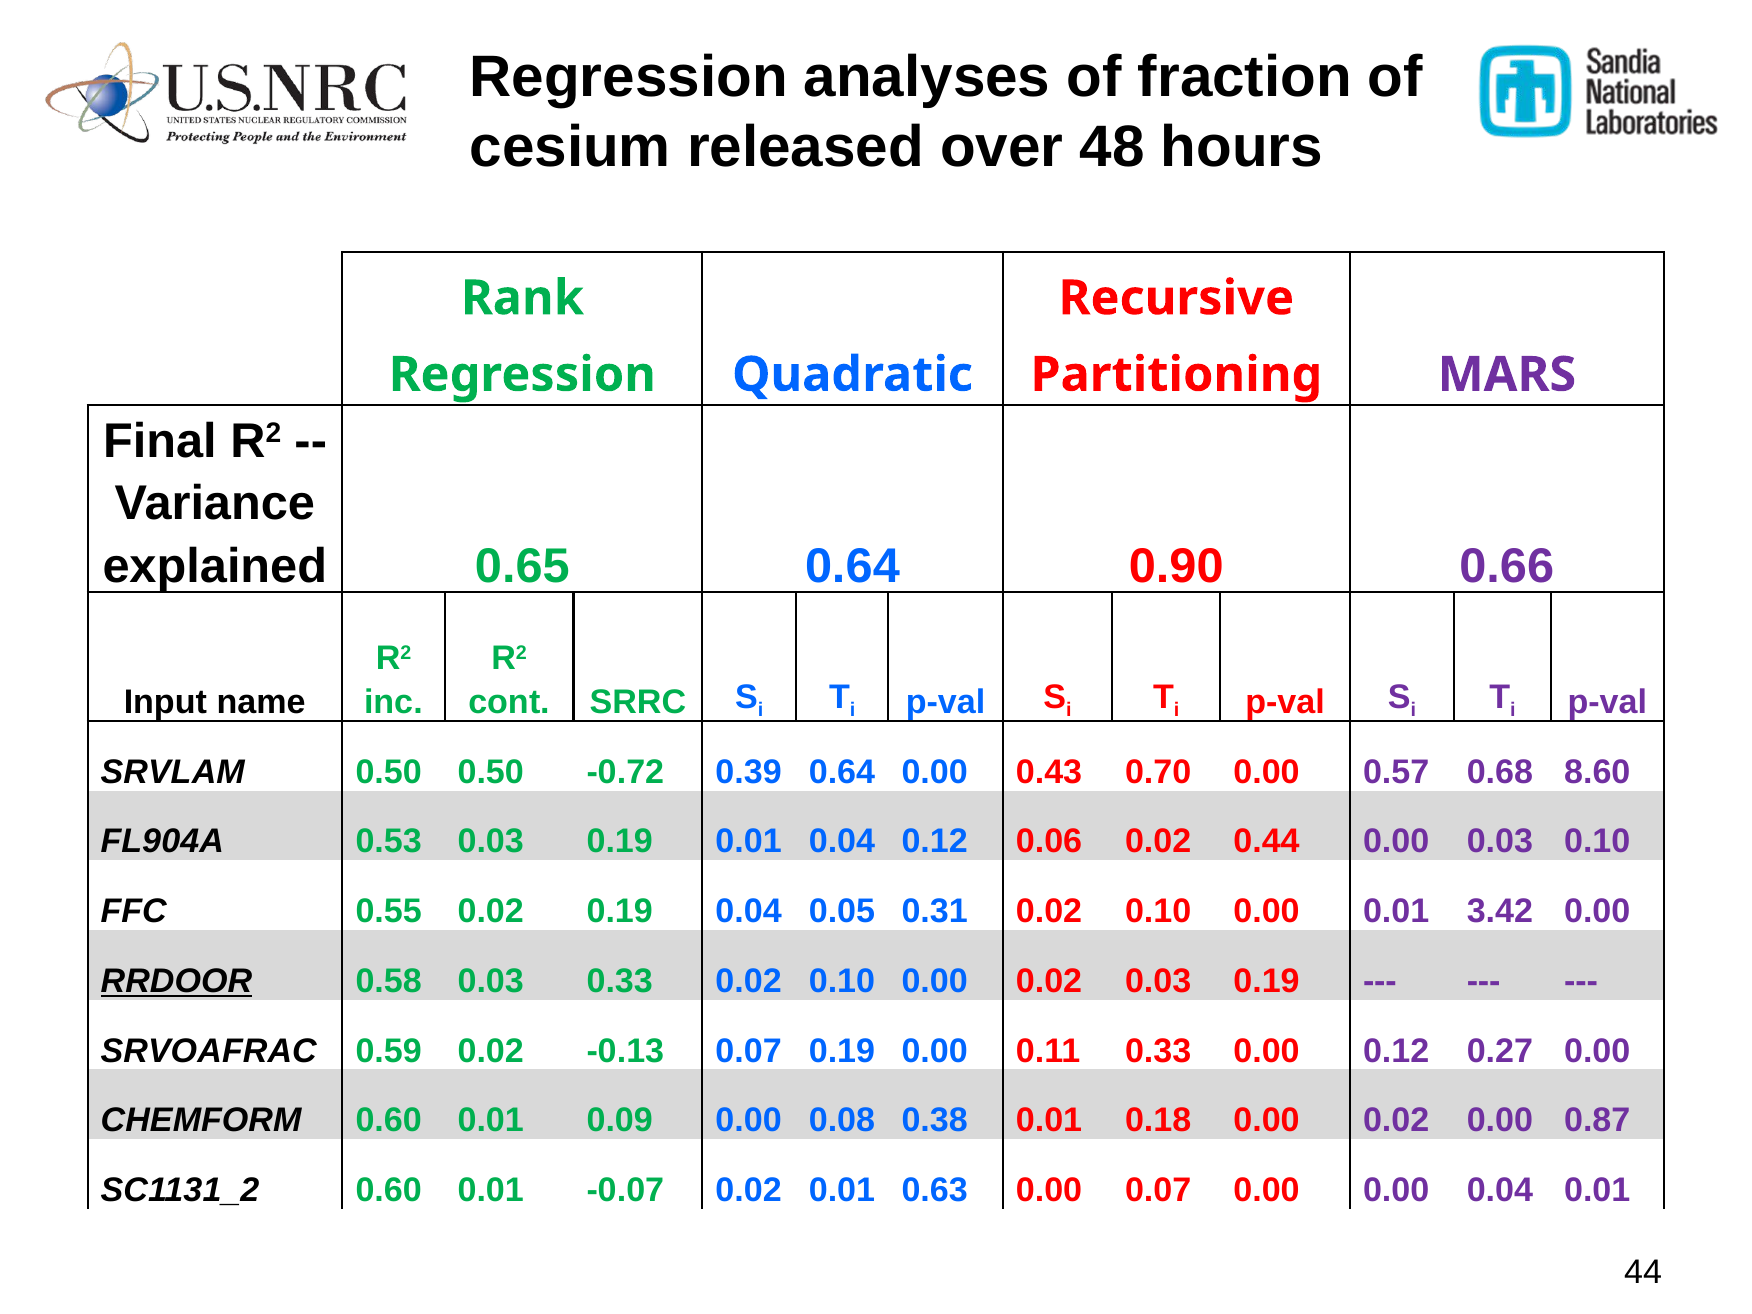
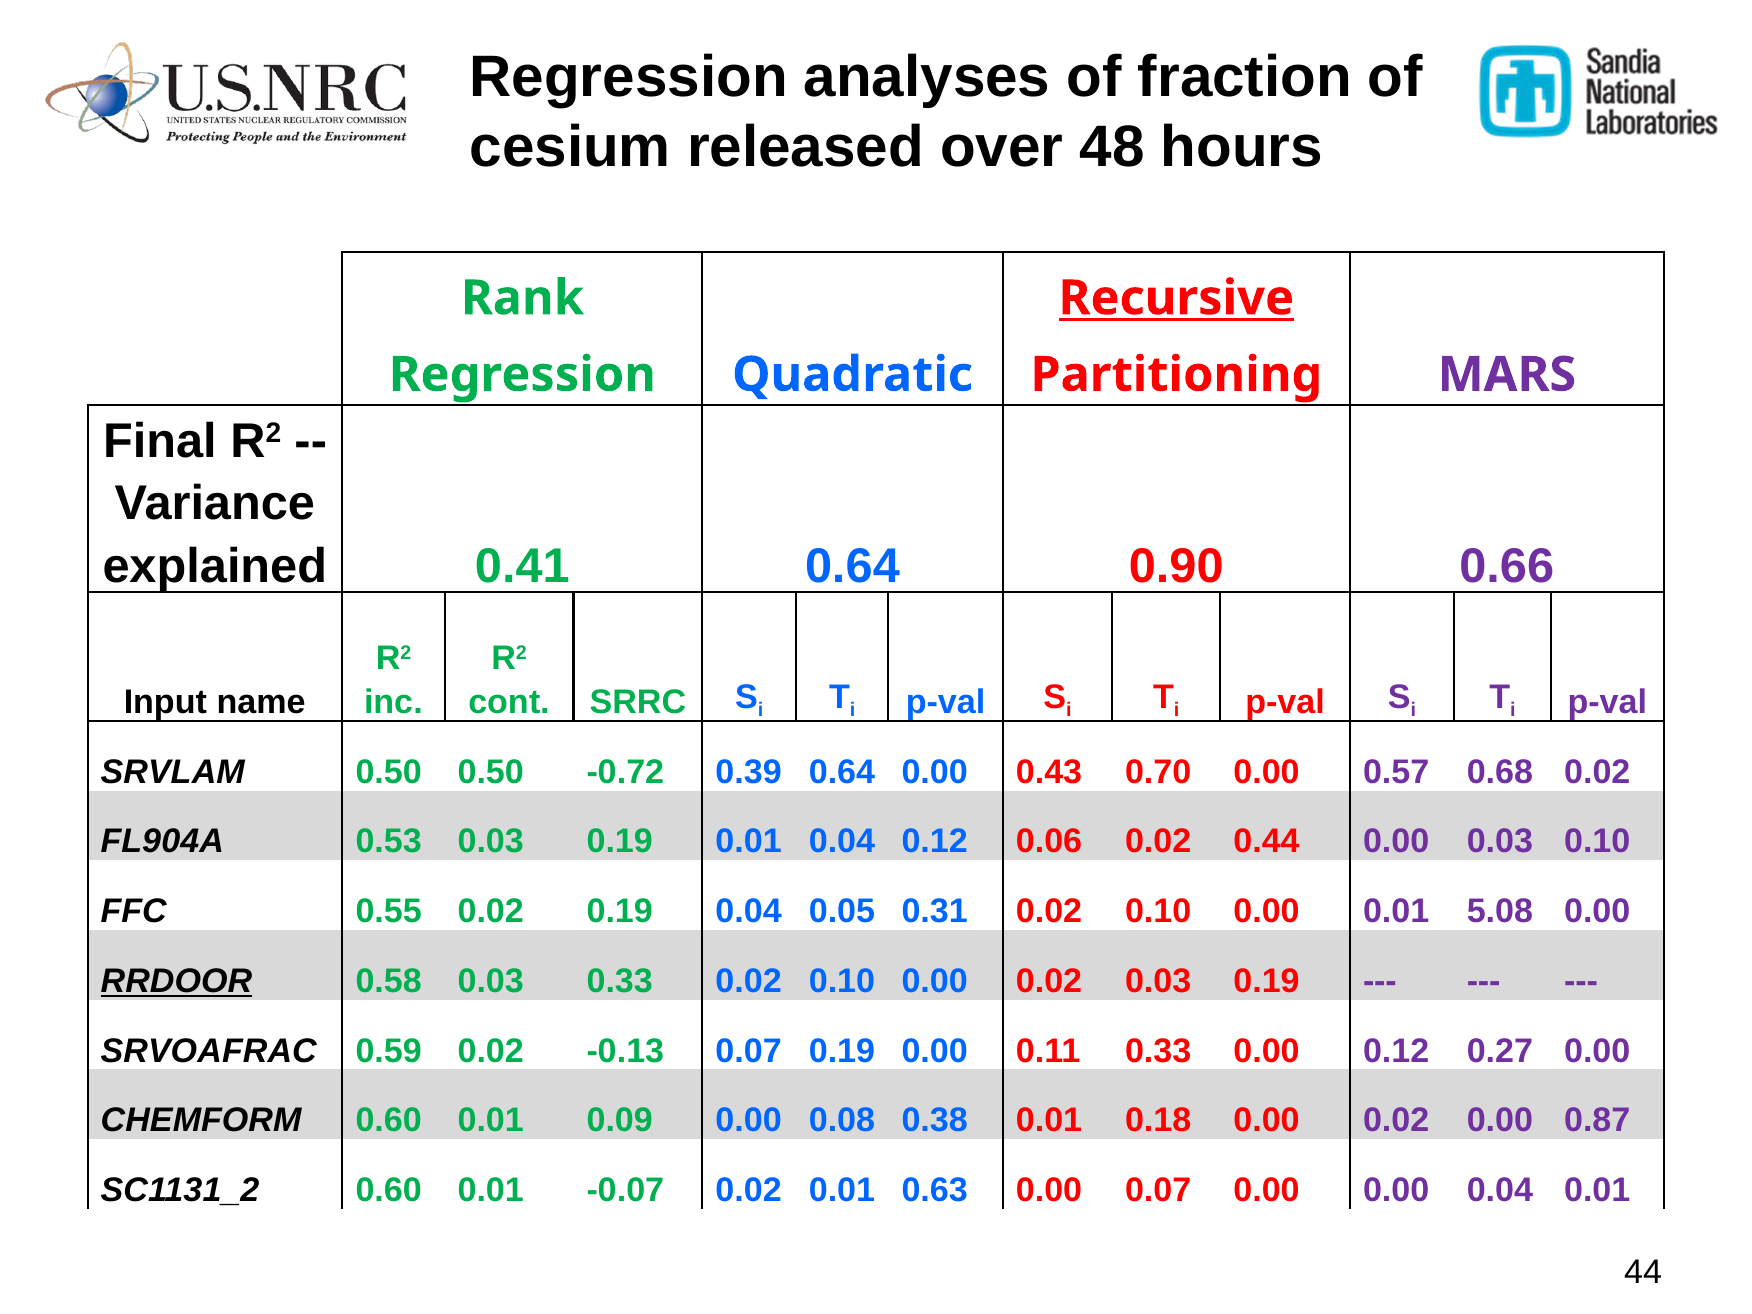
Recursive underline: none -> present
0.65: 0.65 -> 0.41
0.68 8.60: 8.60 -> 0.02
3.42: 3.42 -> 5.08
